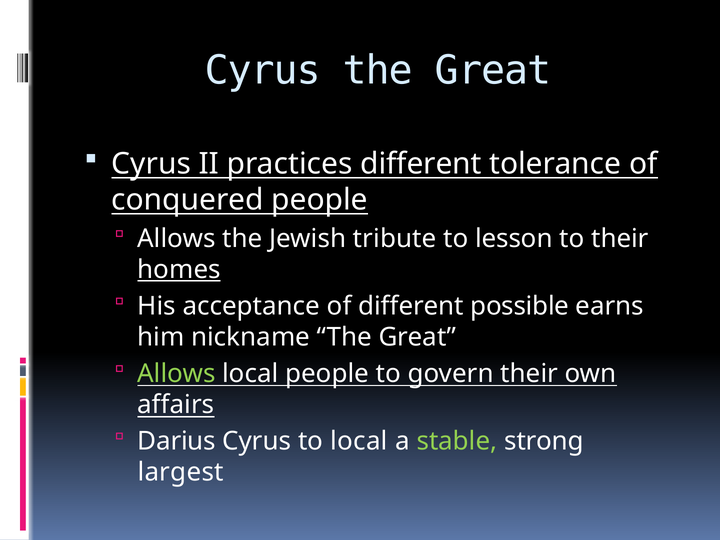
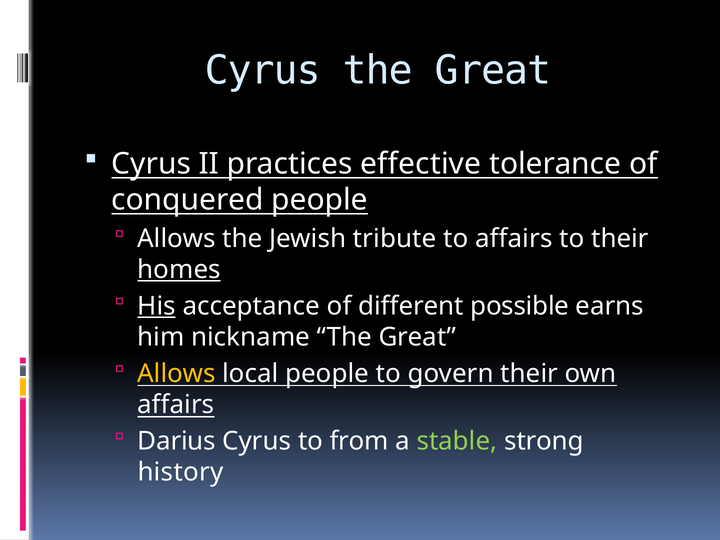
practices different: different -> effective
to lesson: lesson -> affairs
His underline: none -> present
Allows at (177, 374) colour: light green -> yellow
to local: local -> from
largest: largest -> history
